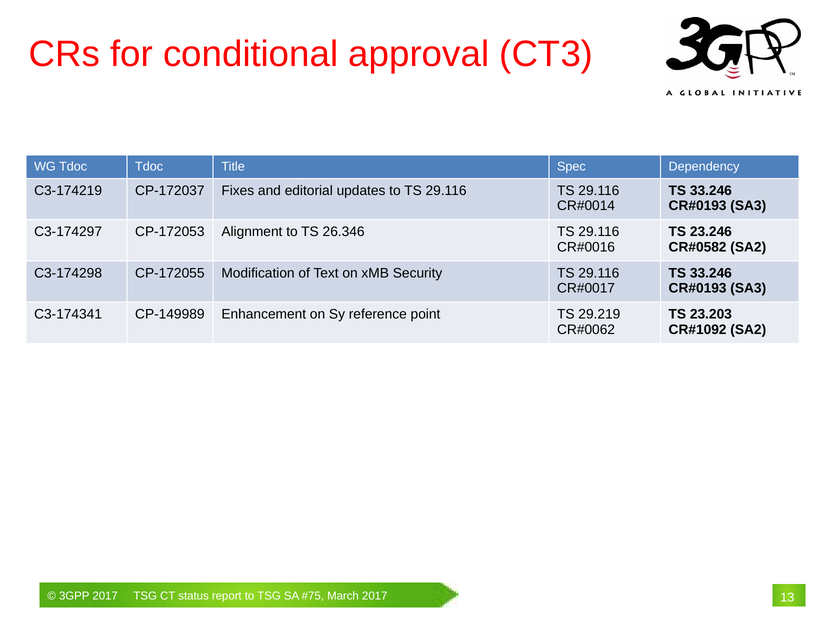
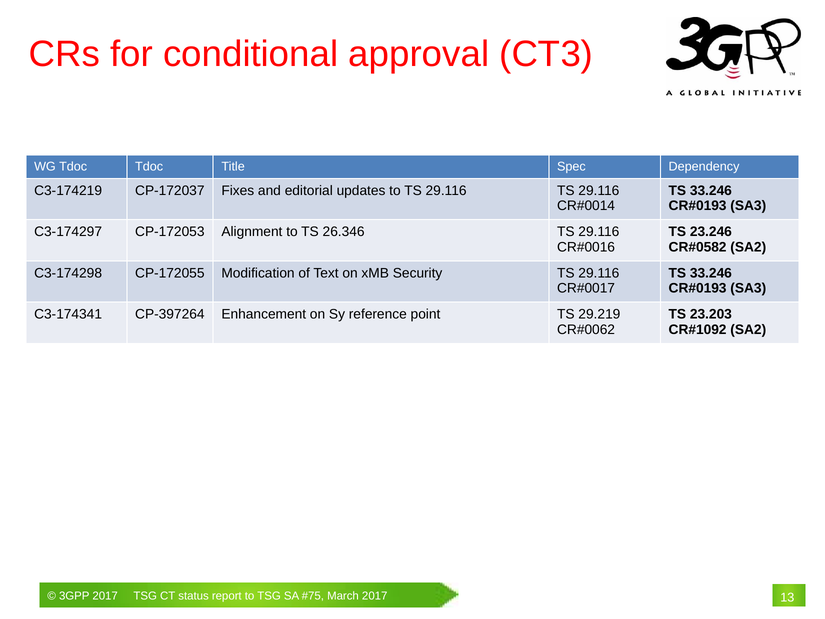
CP-149989: CP-149989 -> CP-397264
